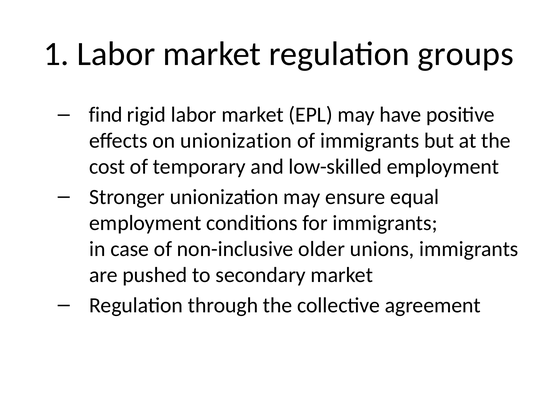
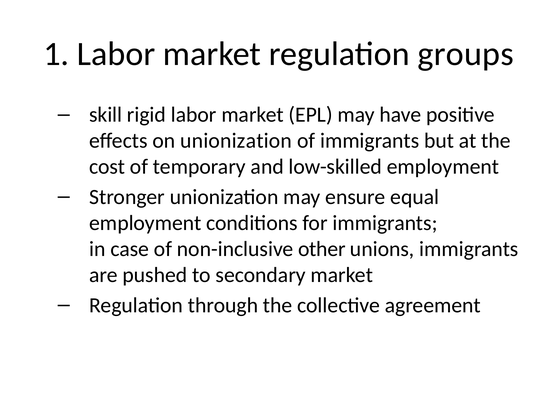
find: find -> skill
older: older -> other
